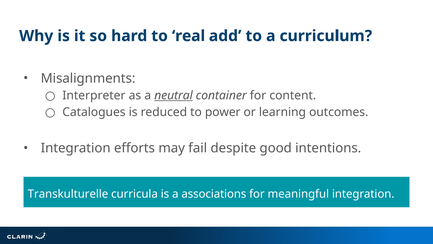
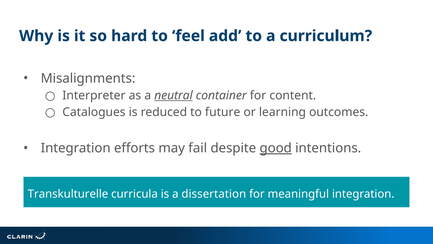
real: real -> feel
power: power -> future
good underline: none -> present
associations: associations -> dissertation
